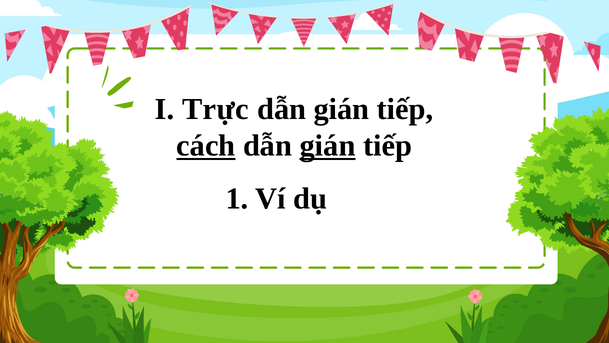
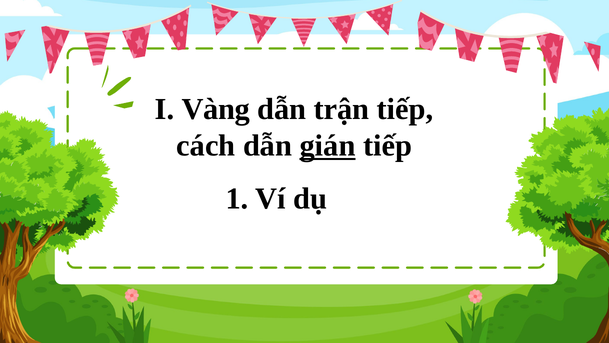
Trực: Trực -> Vàng
gián at (342, 109): gián -> trận
cách underline: present -> none
